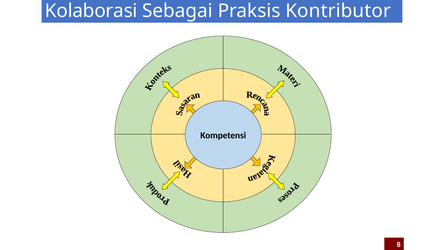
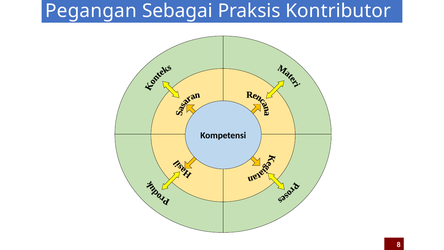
Kolaborasi: Kolaborasi -> Pegangan
